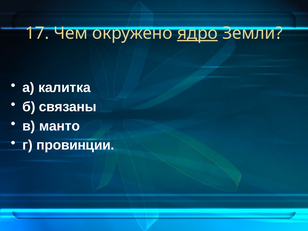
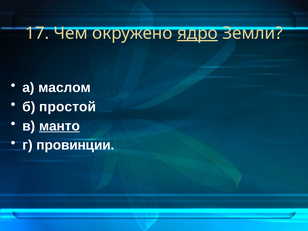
калитка: калитка -> маслом
связаны: связаны -> простой
манто underline: none -> present
